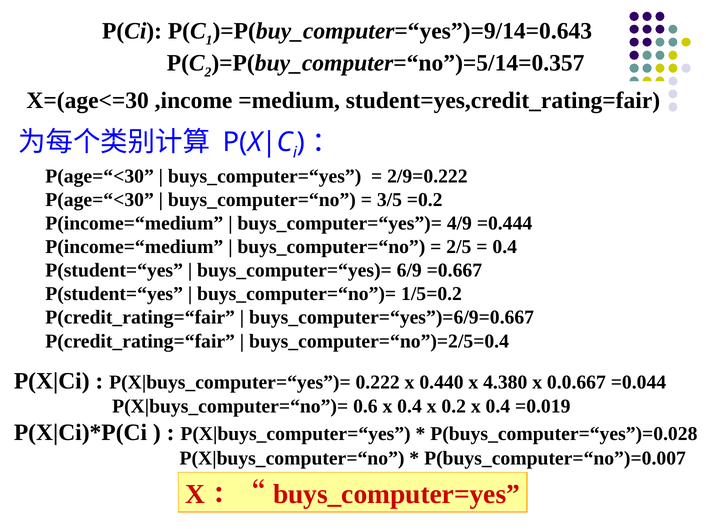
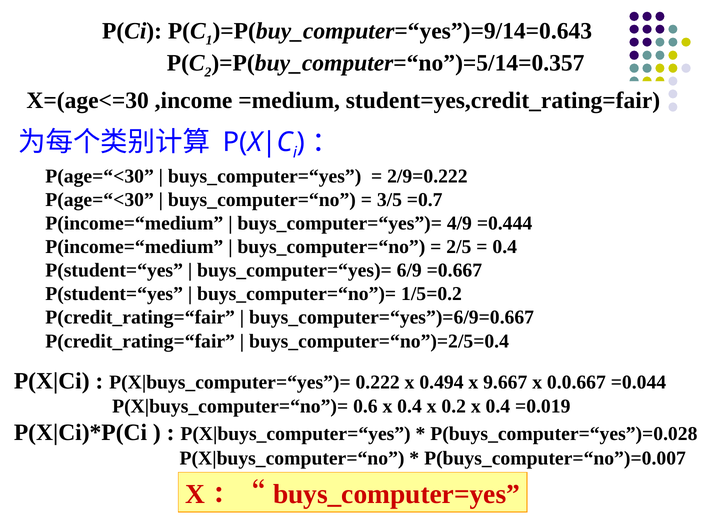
=0.2: =0.2 -> =0.7
0.440: 0.440 -> 0.494
4.380: 4.380 -> 9.667
